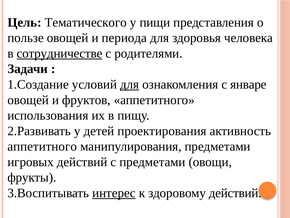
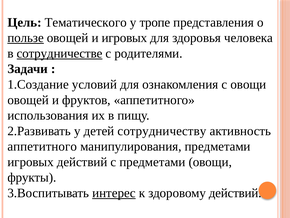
пищи: пищи -> тропе
пользе underline: none -> present
и периода: периода -> игровых
для at (130, 84) underline: present -> none
с январе: январе -> овощи
проектирования: проектирования -> сотрудничеству
